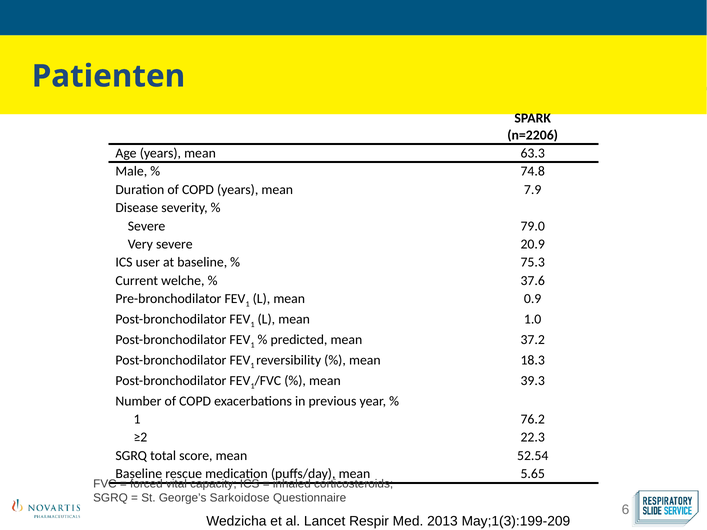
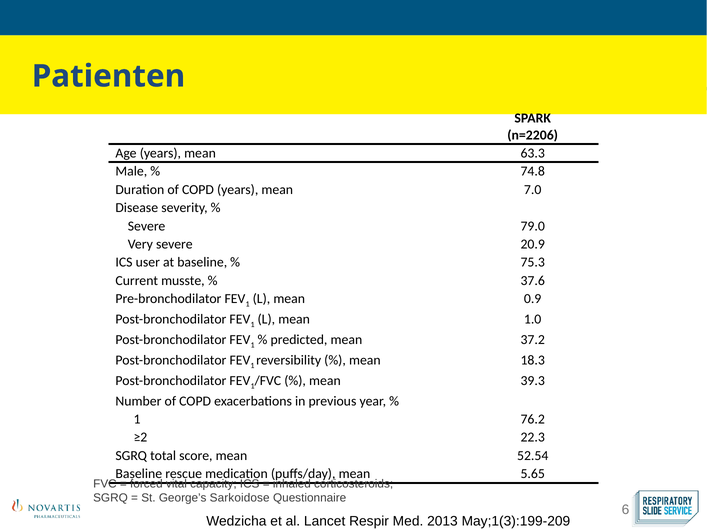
7.9: 7.9 -> 7.0
welche: welche -> musste
